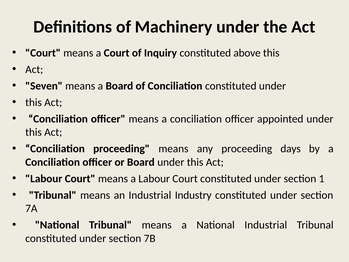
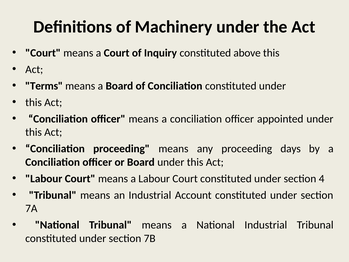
Seven: Seven -> Terms
1: 1 -> 4
Industry: Industry -> Account
